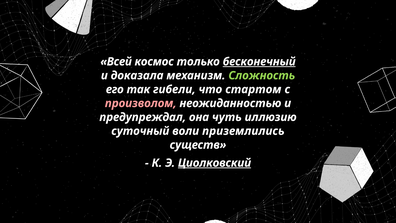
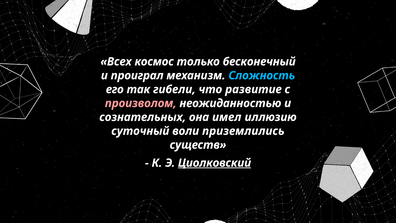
Всей: Всей -> Всех
бесконечный underline: present -> none
доказала: доказала -> проиграл
Сложность colour: light green -> light blue
стартом: стартом -> развитие
предупреждал: предупреждал -> сознательных
чуть: чуть -> имел
